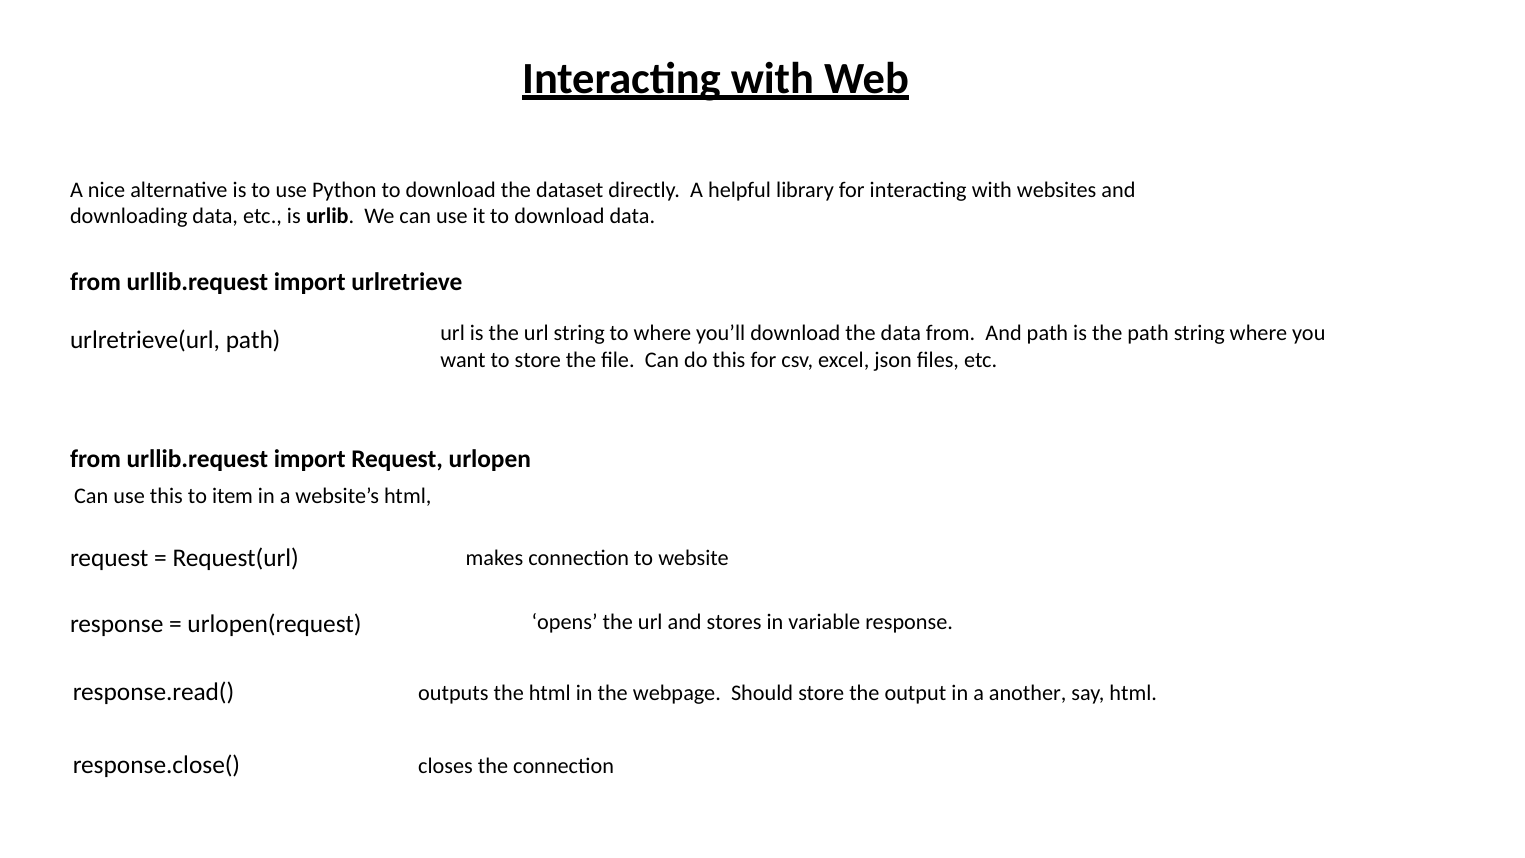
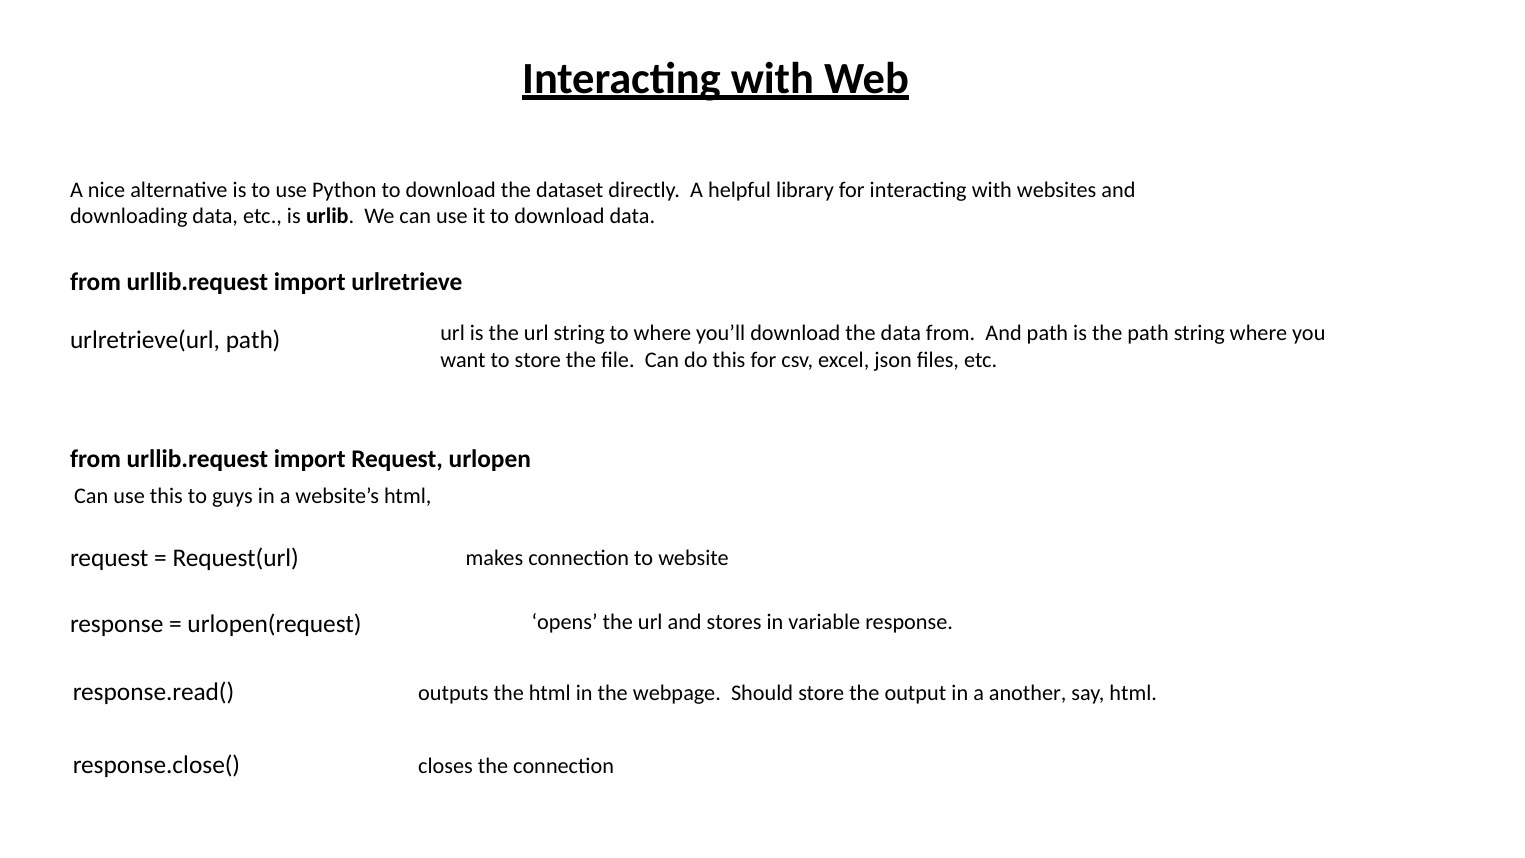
item: item -> guys
